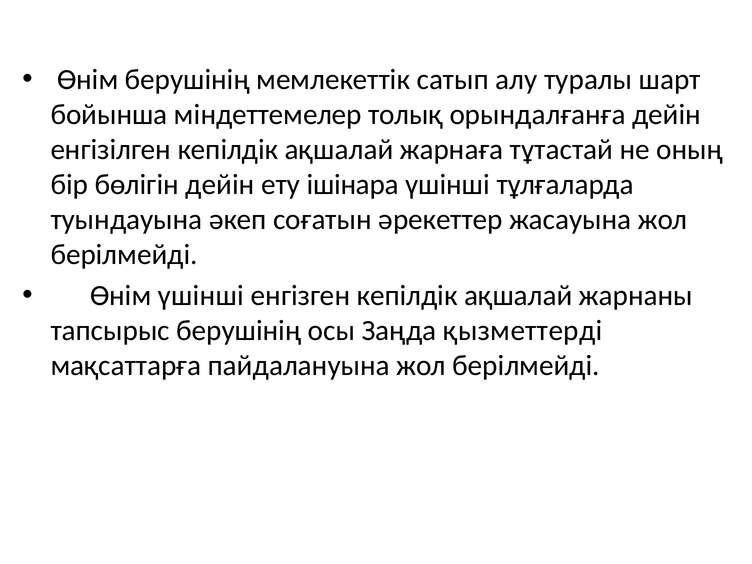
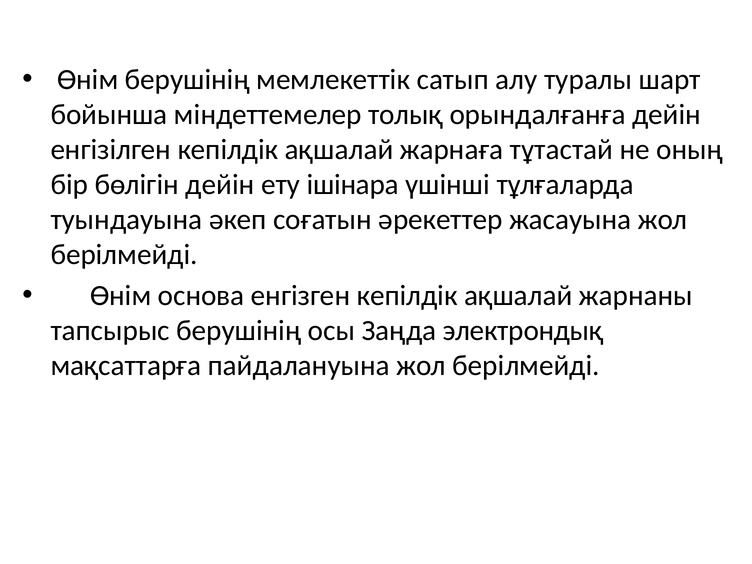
Өнім үшiншi: үшiншi -> основа
қызметтерді: қызметтерді -> электрондық
